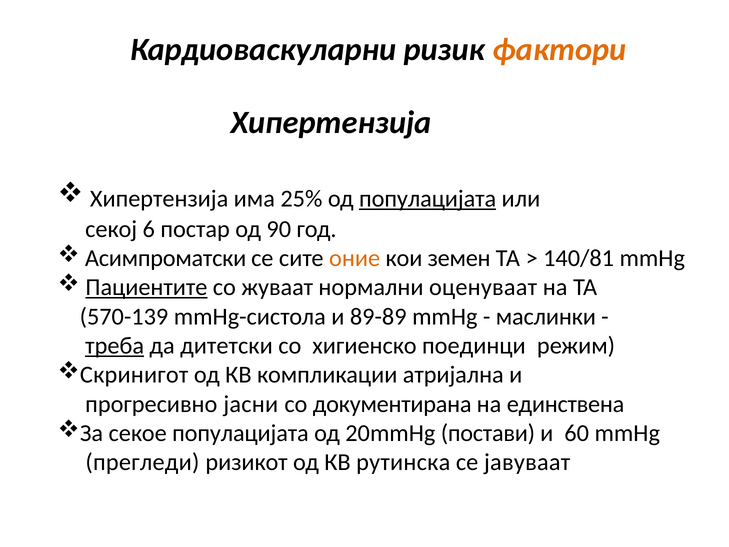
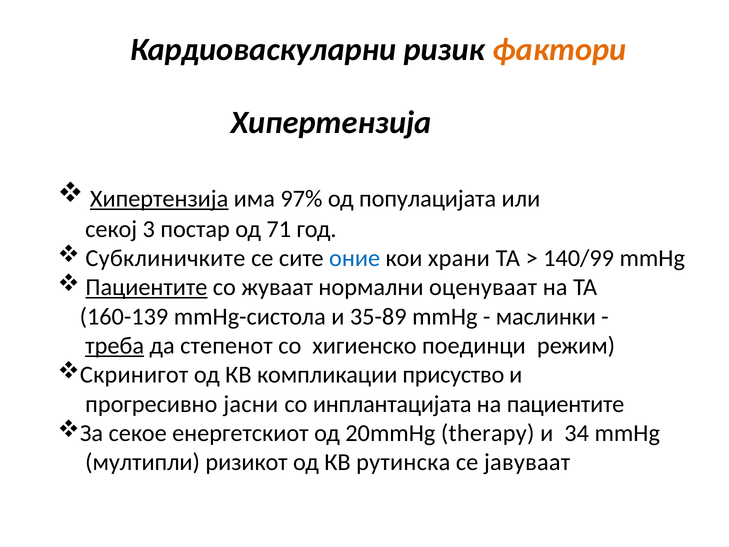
Хипертензија at (159, 199) underline: none -> present
25%: 25% -> 97%
популацијата at (428, 199) underline: present -> none
6: 6 -> 3
90: 90 -> 71
Асимпроматски: Асимпроматски -> Субклиничките
оние colour: orange -> blue
земен: земен -> храни
140/81: 140/81 -> 140/99
570-139: 570-139 -> 160-139
89-89: 89-89 -> 35-89
дитетски: дитетски -> степенот
атријална: атријална -> присуство
документирана: документирана -> инплантацијата
на единствена: единствена -> пациентите
секое популацијата: популацијата -> енергетскиот
постави: постави -> therapy
60: 60 -> 34
прегледи: прегледи -> мултипли
